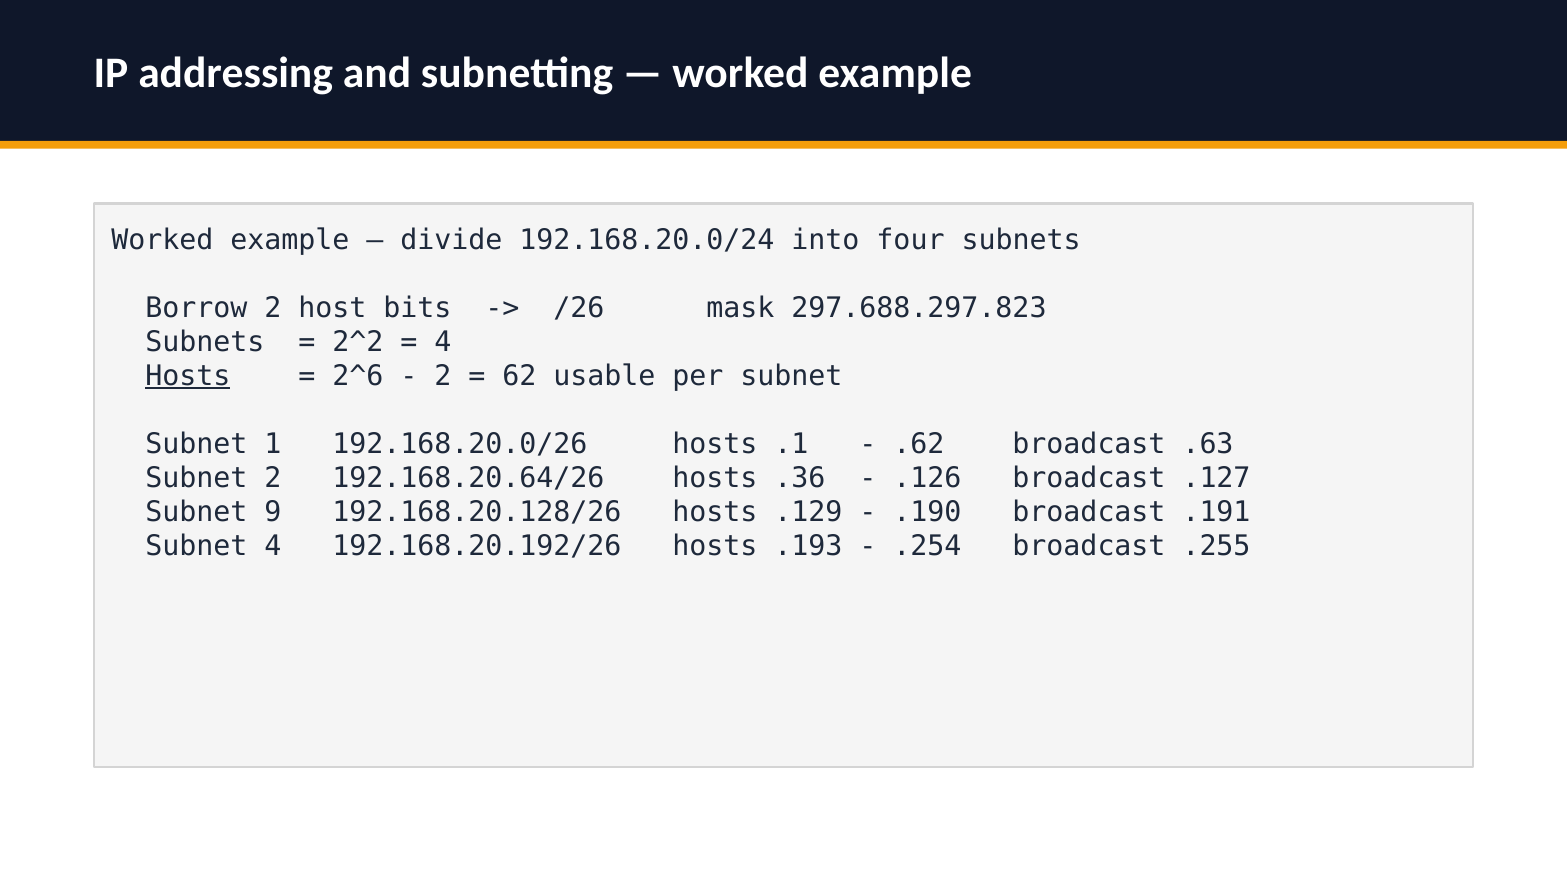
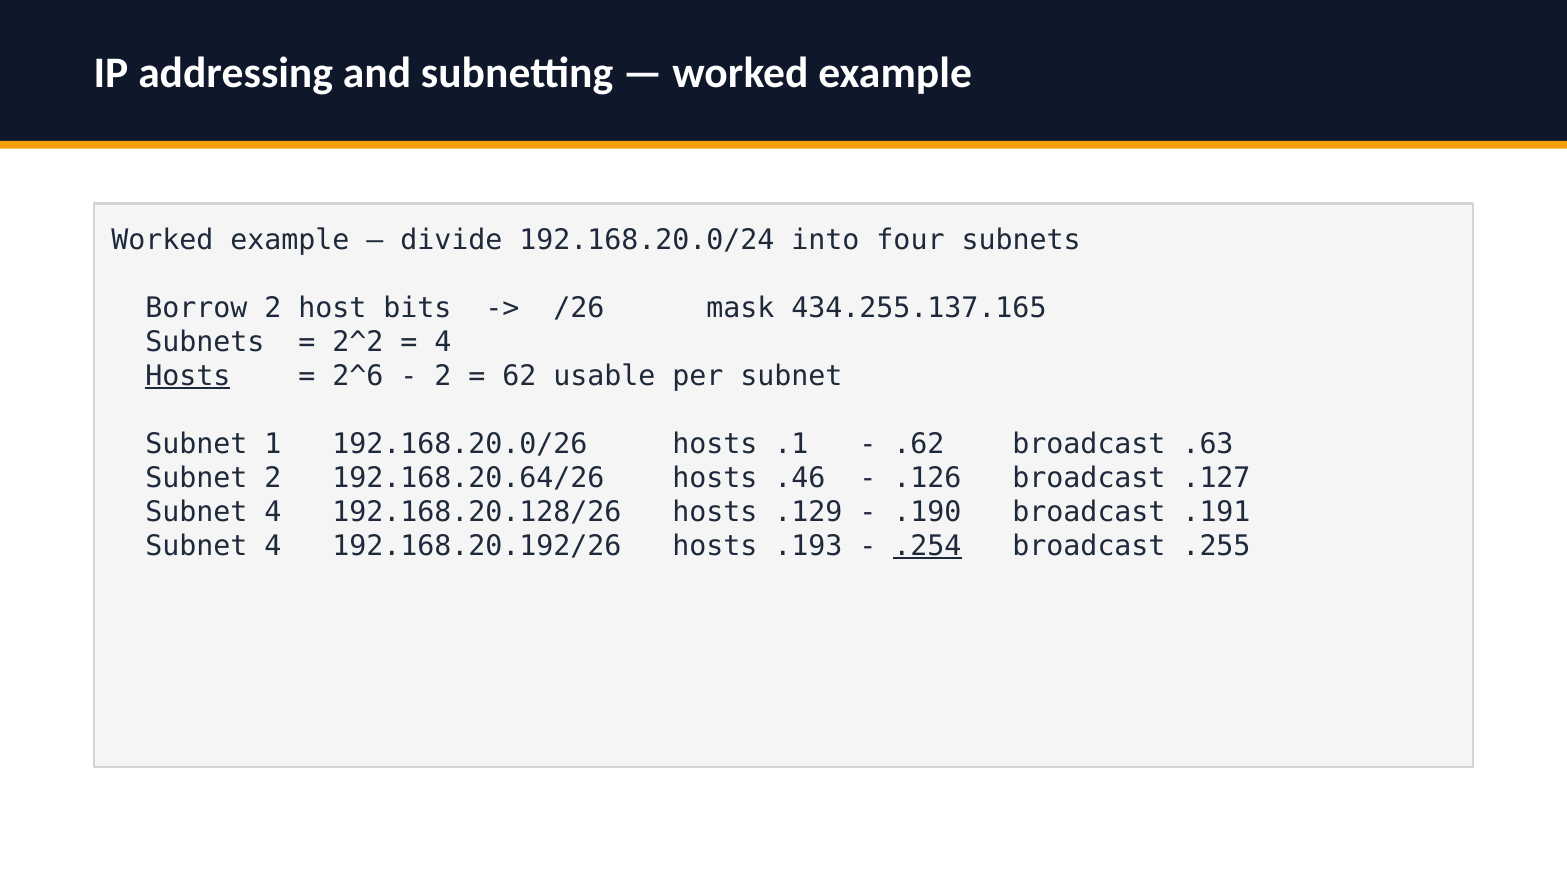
297.688.297.823: 297.688.297.823 -> 434.255.137.165
.36: .36 -> .46
9 at (273, 512): 9 -> 4
.254 underline: none -> present
